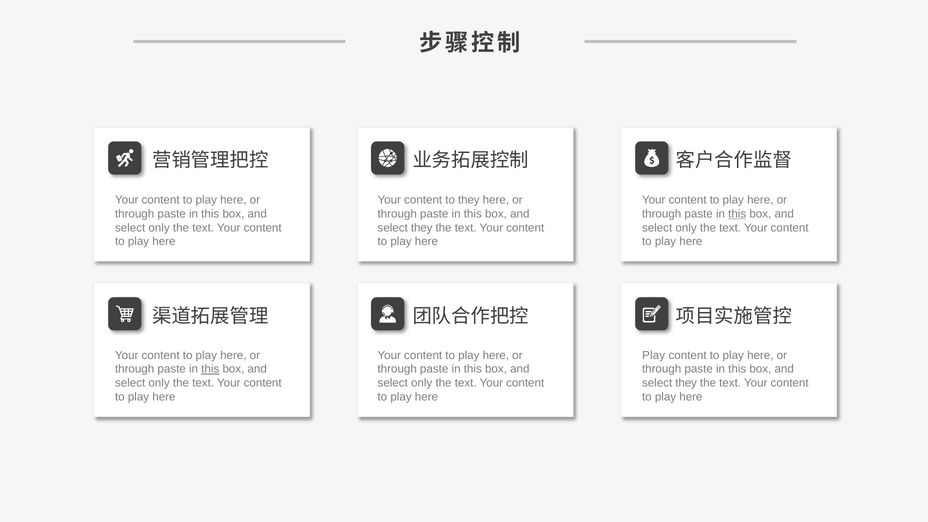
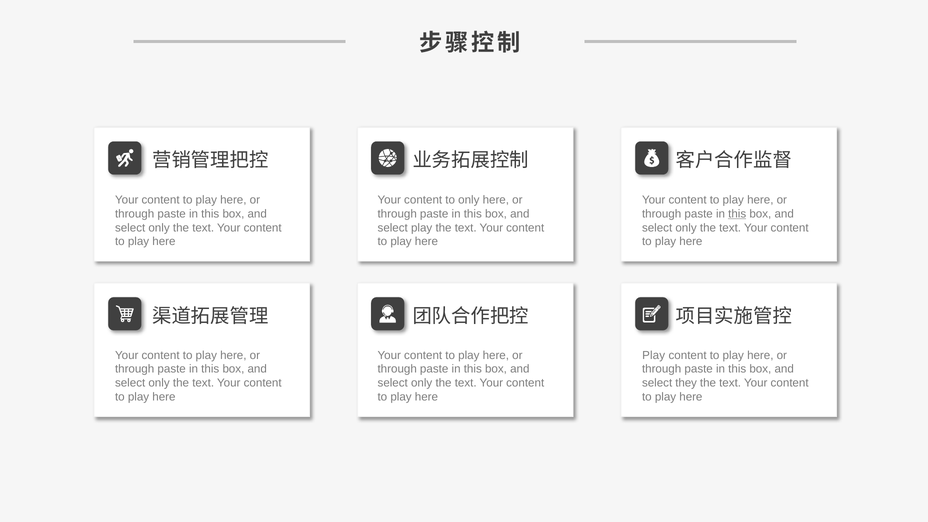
to they: they -> only
they at (422, 228): they -> play
this at (210, 369) underline: present -> none
